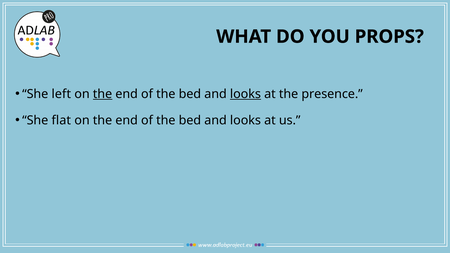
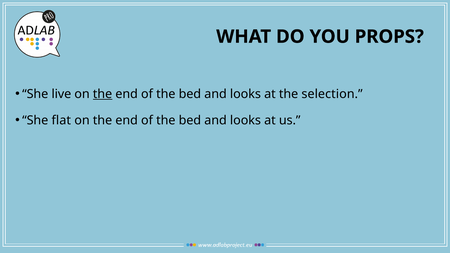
left: left -> live
looks at (245, 94) underline: present -> none
presence: presence -> selection
